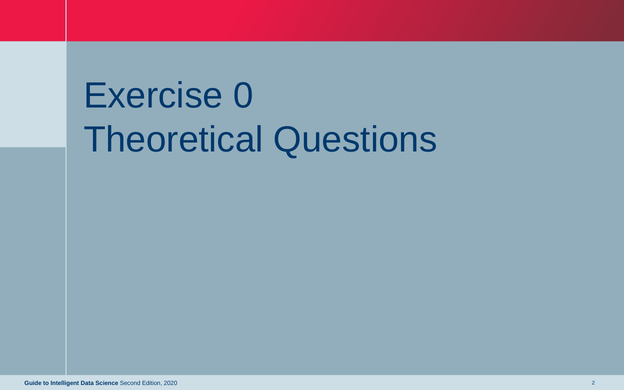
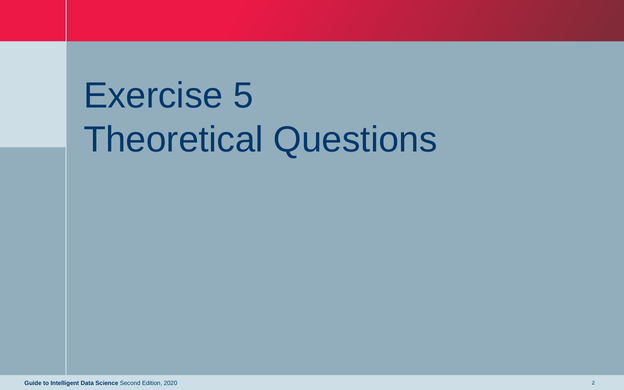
0: 0 -> 5
